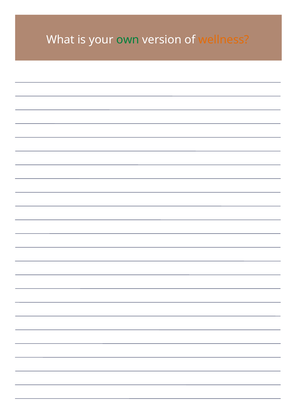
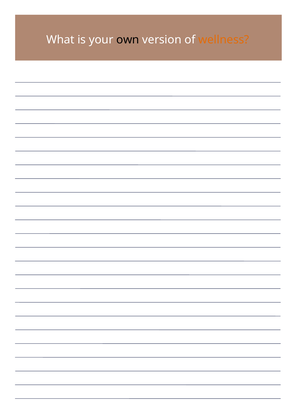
own colour: green -> black
